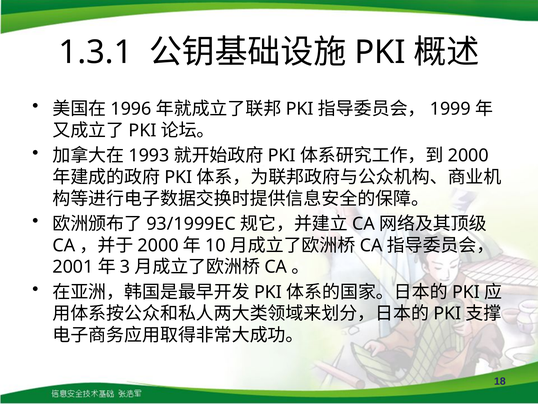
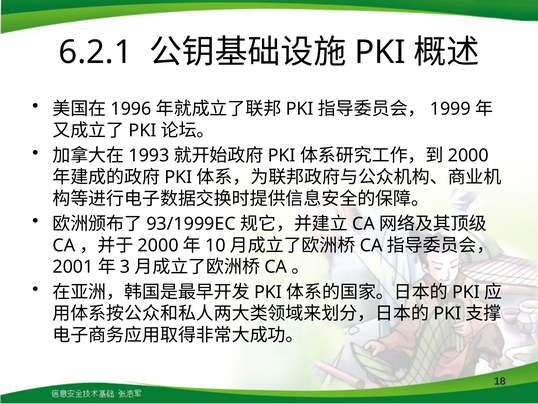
1.3.1: 1.3.1 -> 6.2.1
